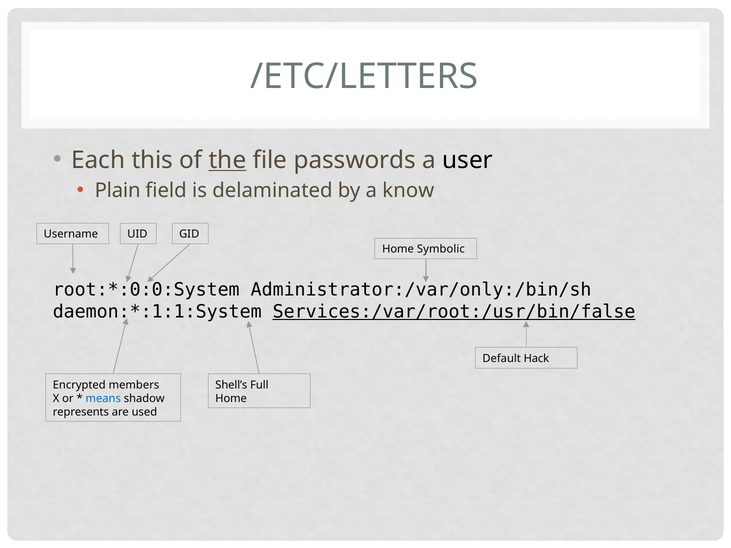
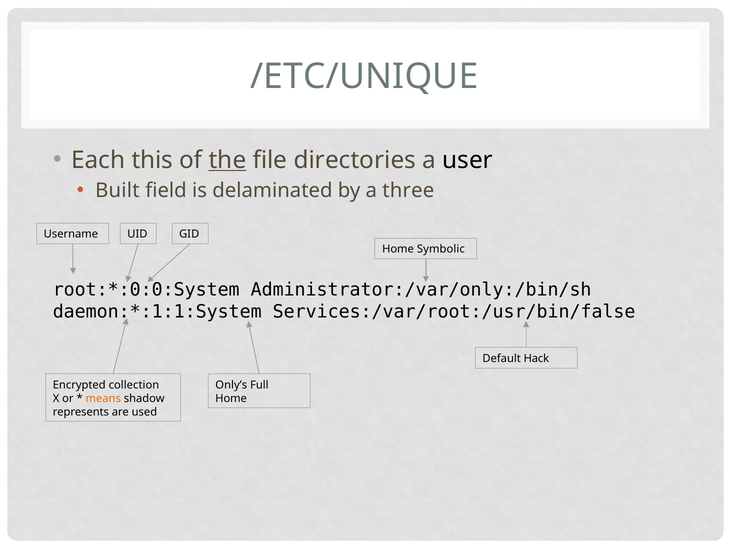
/ETC/LETTERS: /ETC/LETTERS -> /ETC/UNIQUE
passwords: passwords -> directories
Plain: Plain -> Built
know: know -> three
Services:/var/root:/usr/bin/false underline: present -> none
members: members -> collection
Shell’s: Shell’s -> Only’s
means colour: blue -> orange
